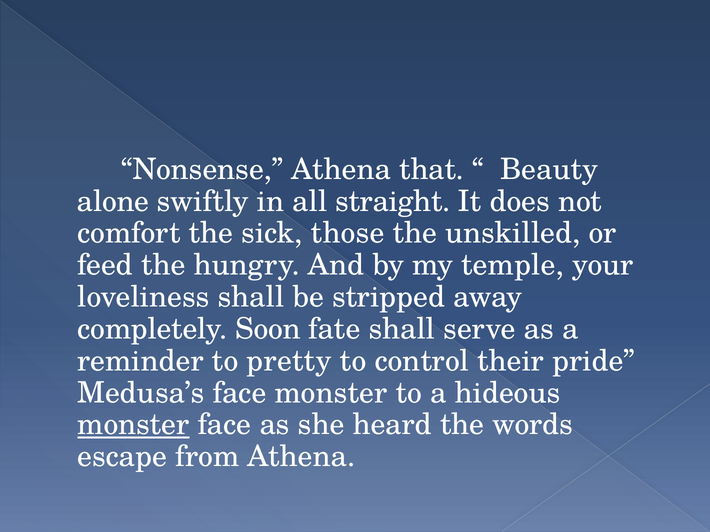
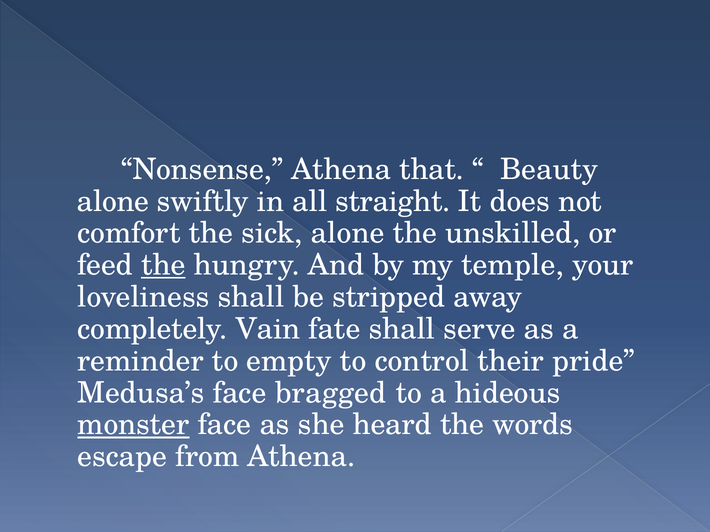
sick those: those -> alone
the at (163, 265) underline: none -> present
Soon: Soon -> Vain
pretty: pretty -> empty
face monster: monster -> bragged
